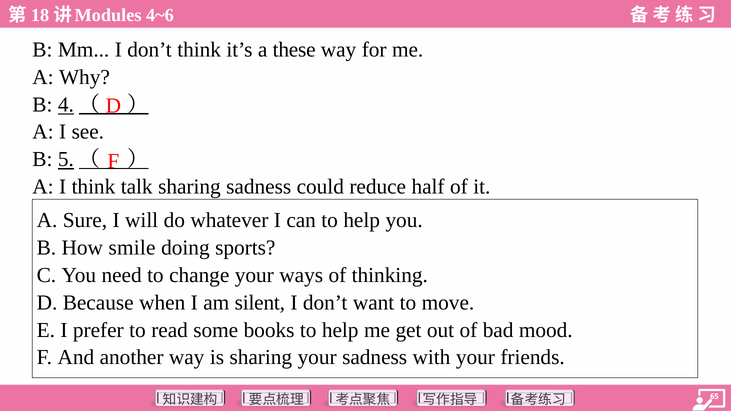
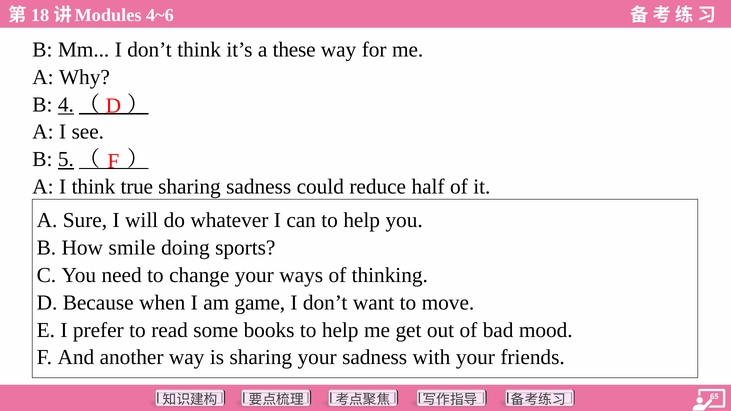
talk: talk -> true
silent: silent -> game
